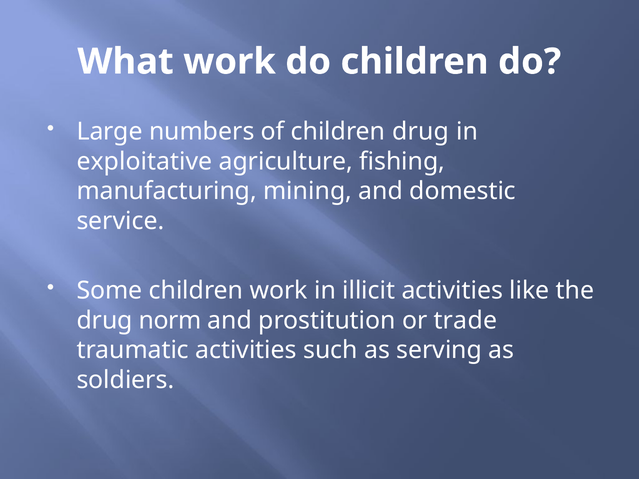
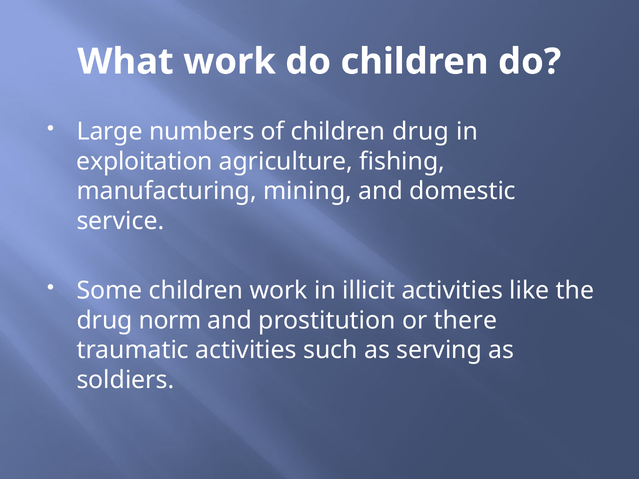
exploitative: exploitative -> exploitation
trade: trade -> there
